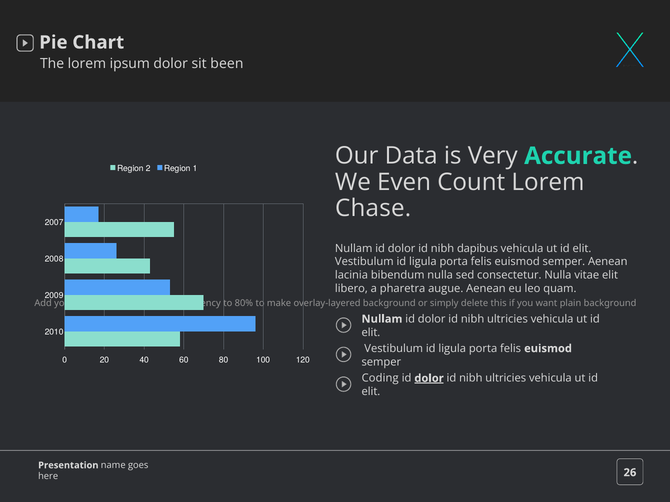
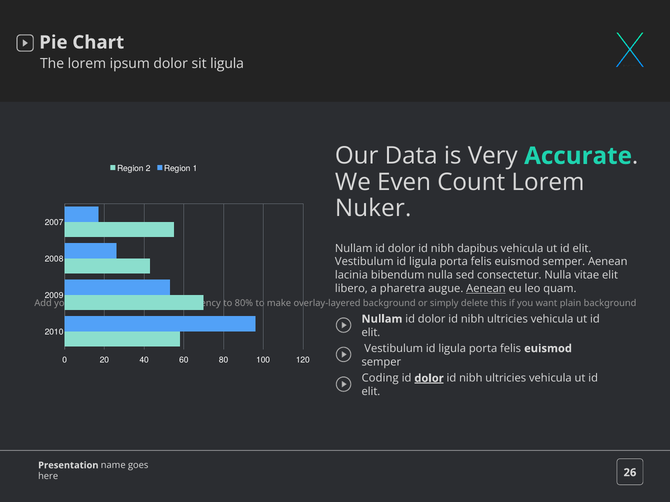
sit been: been -> ligula
Chase: Chase -> Nuker
Aenean at (486, 289) underline: none -> present
